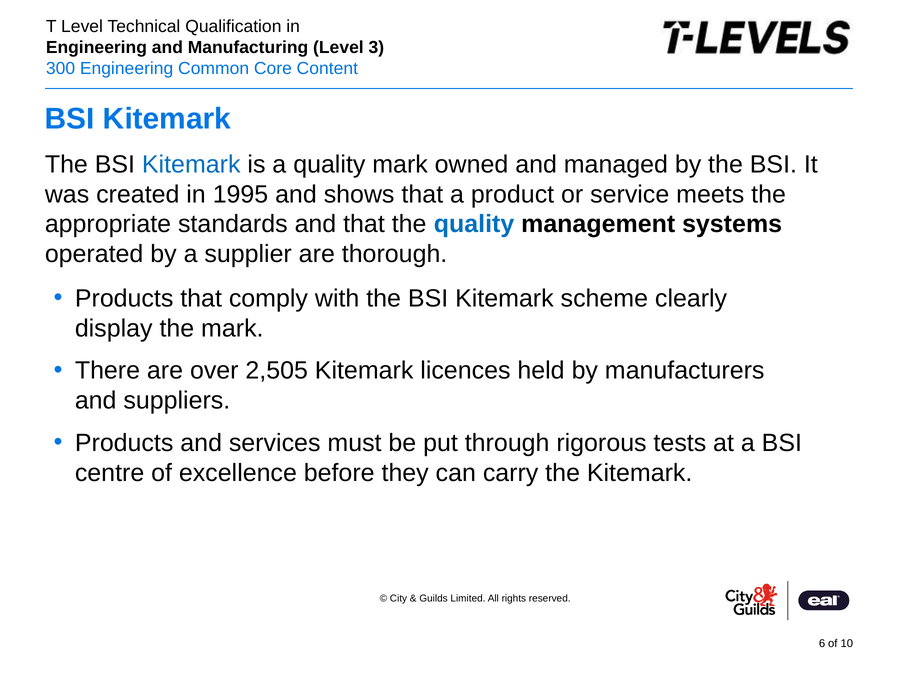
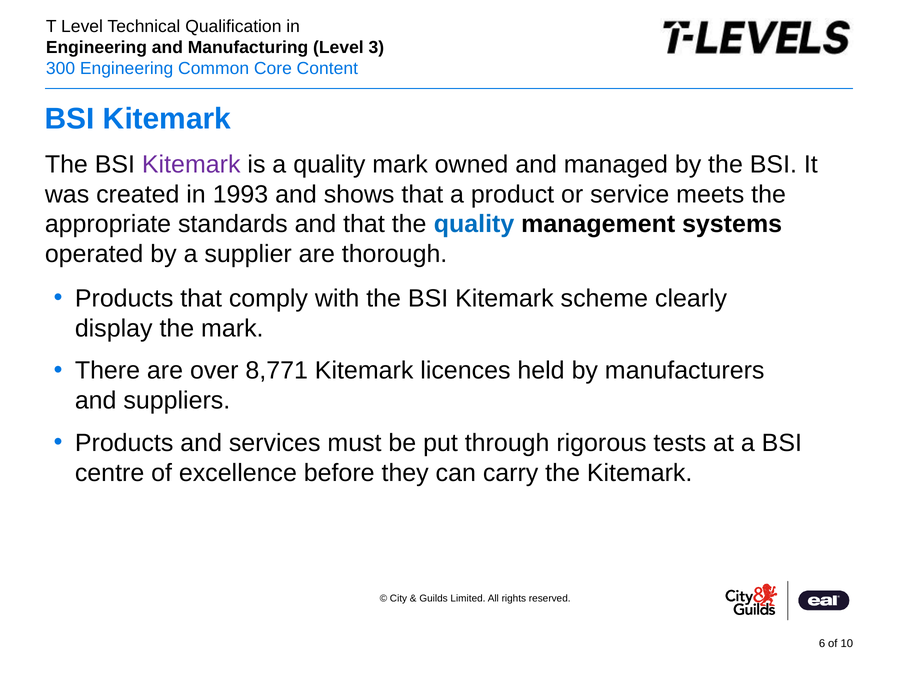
Kitemark at (191, 165) colour: blue -> purple
1995: 1995 -> 1993
2,505: 2,505 -> 8,771
